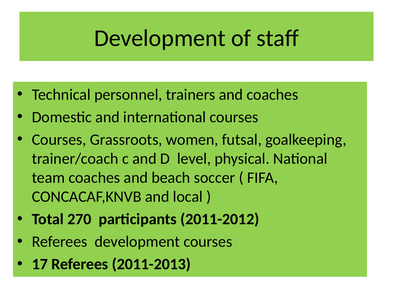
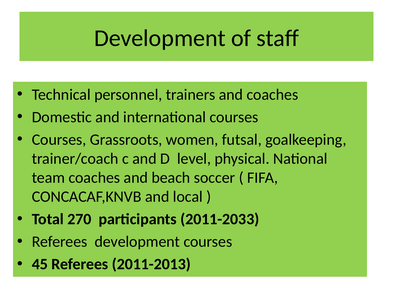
2011-2012: 2011-2012 -> 2011-2033
17: 17 -> 45
